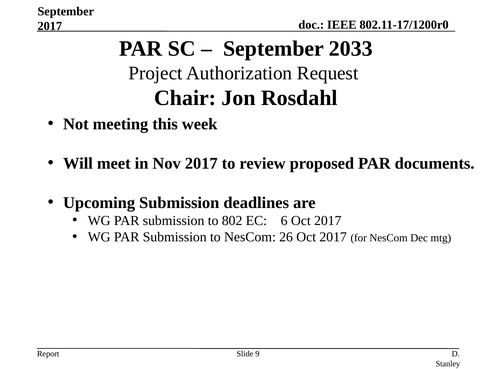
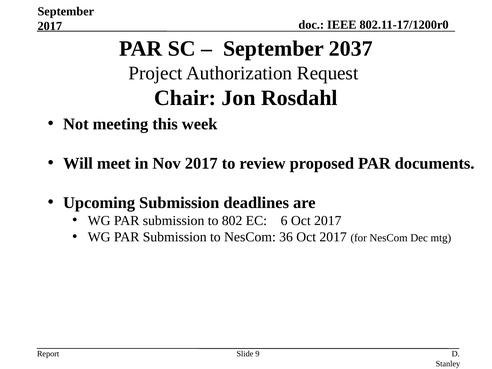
2033: 2033 -> 2037
26: 26 -> 36
